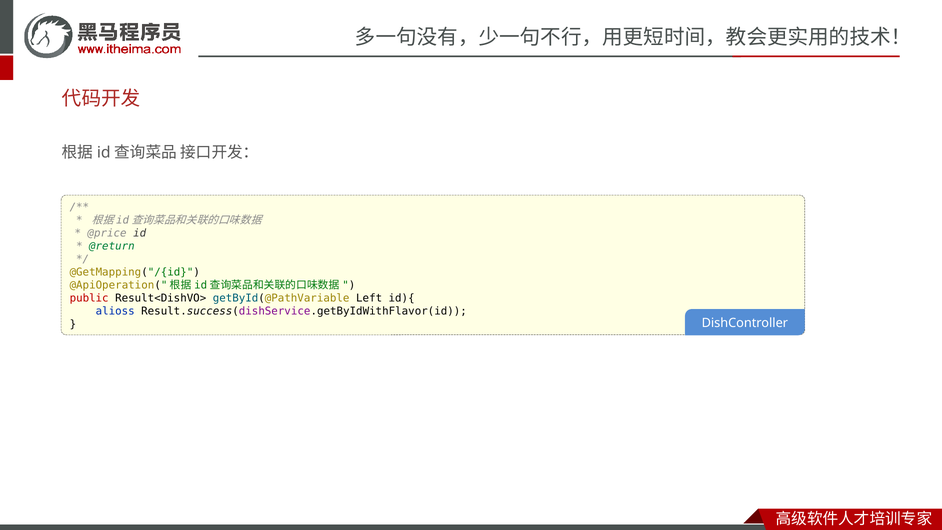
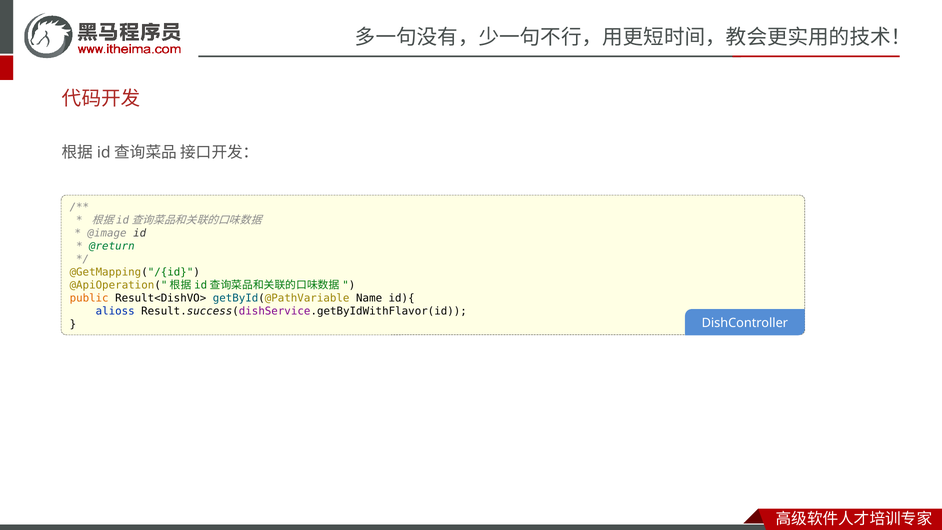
@price: @price -> @image
public colour: red -> orange
Left: Left -> Name
